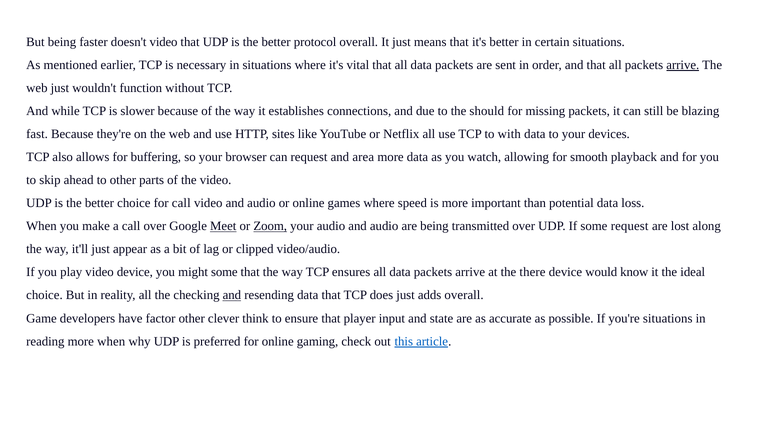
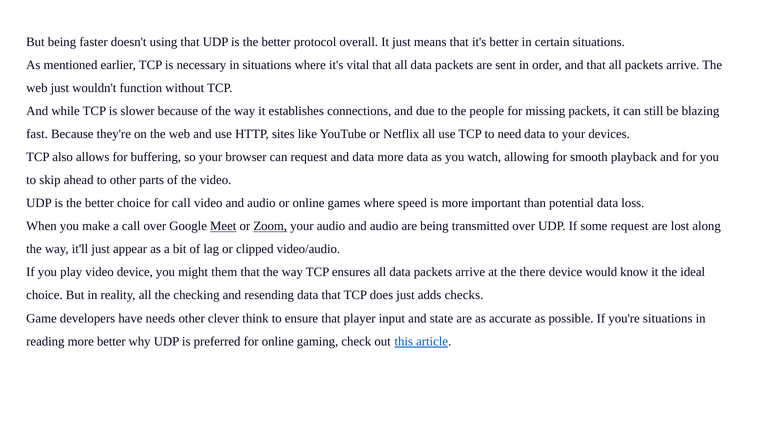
doesn't video: video -> using
arrive at (683, 65) underline: present -> none
should: should -> people
with: with -> need
and area: area -> data
might some: some -> them
and at (232, 296) underline: present -> none
adds overall: overall -> checks
factor: factor -> needs
more when: when -> better
